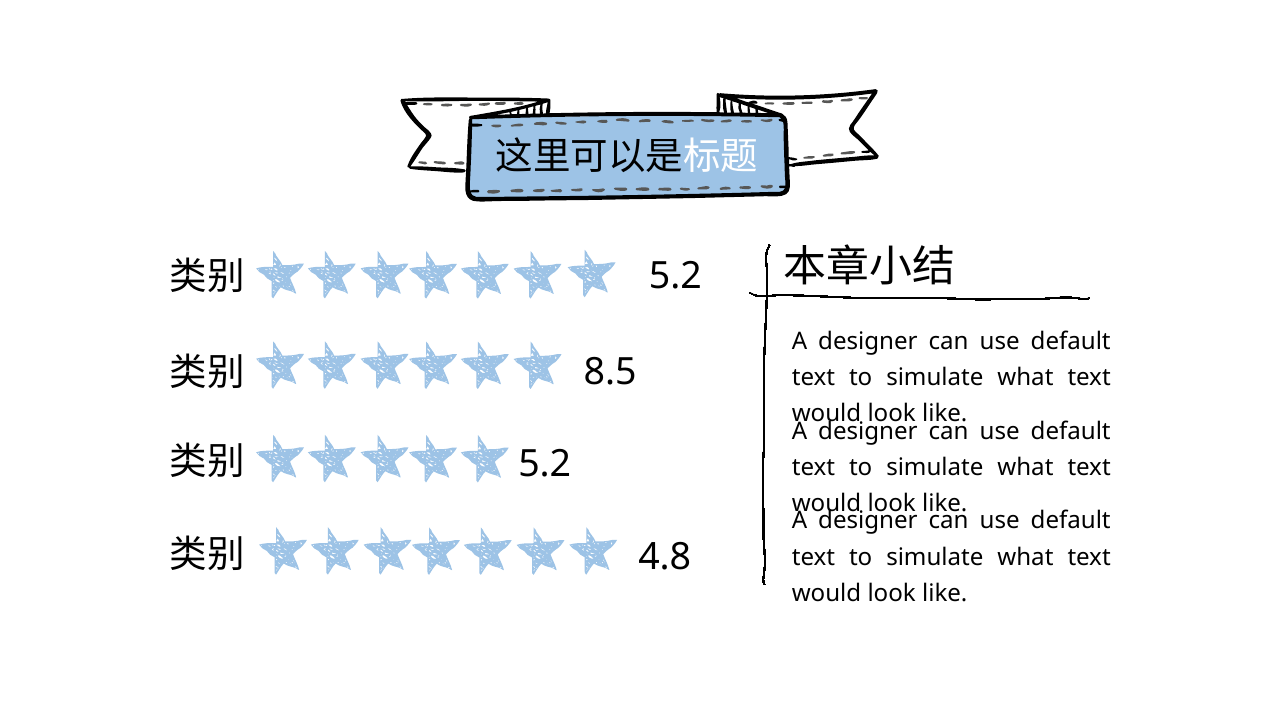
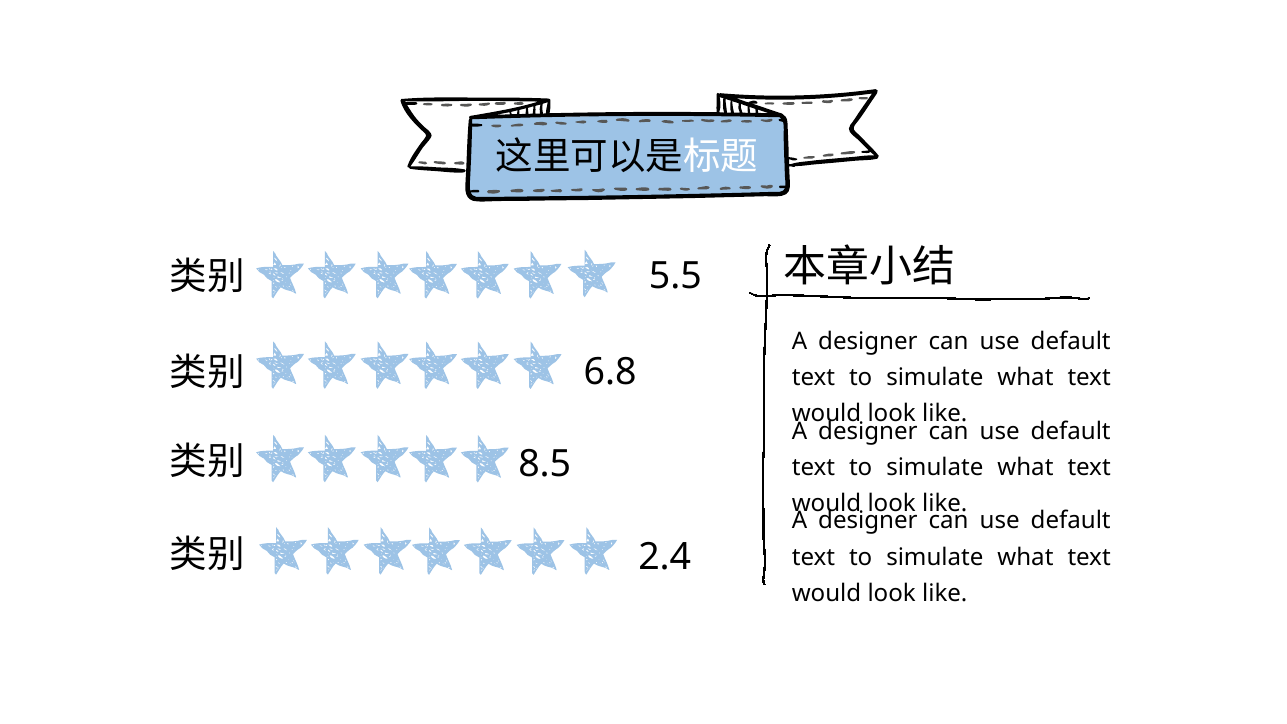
5.2 at (675, 276): 5.2 -> 5.5
8.5: 8.5 -> 6.8
5.2 at (545, 464): 5.2 -> 8.5
4.8: 4.8 -> 2.4
